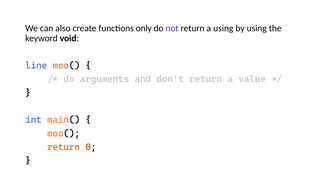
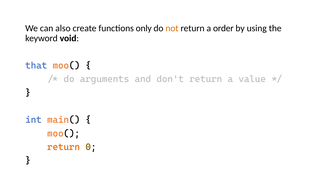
not colour: purple -> orange
a using: using -> order
line: line -> that
